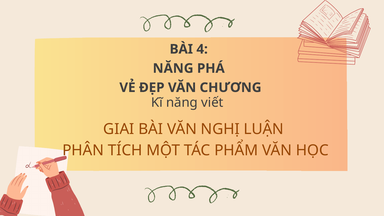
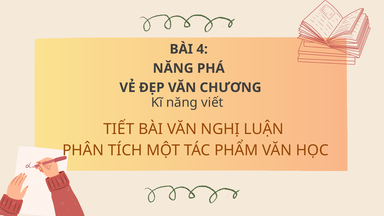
GIAI: GIAI -> TIẾT
